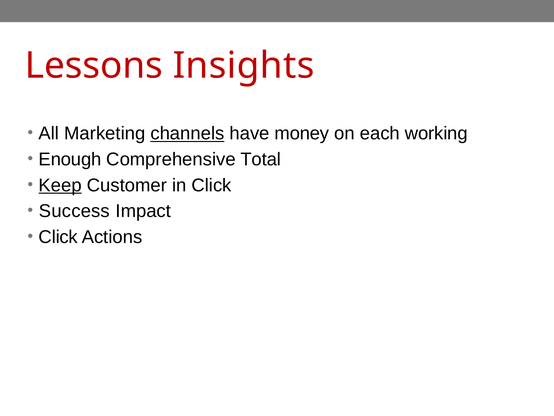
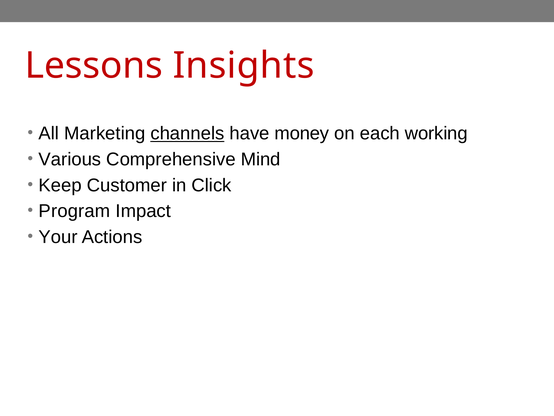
Enough: Enough -> Various
Total: Total -> Mind
Keep underline: present -> none
Success: Success -> Program
Click at (58, 237): Click -> Your
